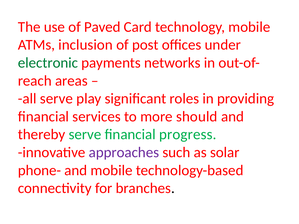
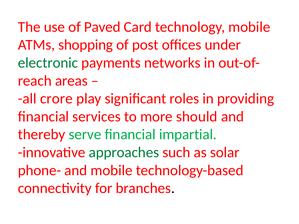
inclusion: inclusion -> shopping
all serve: serve -> crore
progress: progress -> impartial
approaches colour: purple -> green
